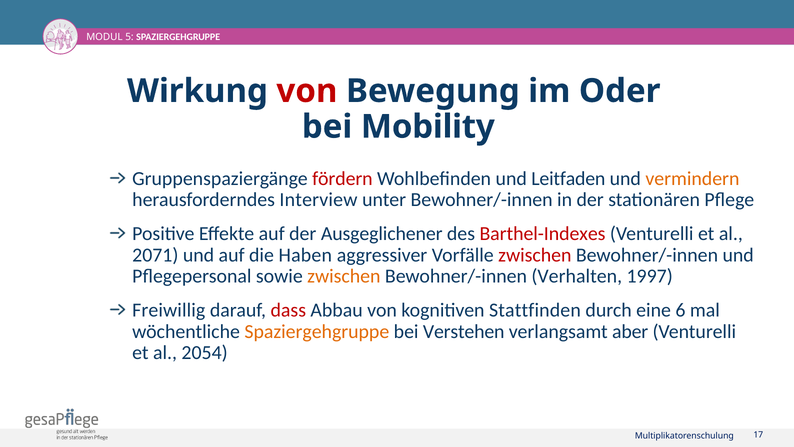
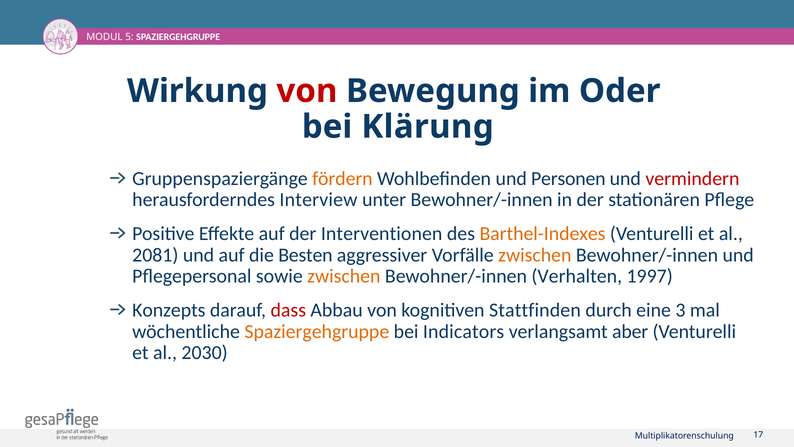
Mobility: Mobility -> Klärung
fördern colour: red -> orange
Leitfaden: Leitfaden -> Personen
vermindern colour: orange -> red
Ausgeglichener: Ausgeglichener -> Interventionen
Barthel-Indexes colour: red -> orange
2071: 2071 -> 2081
Haben: Haben -> Besten
zwischen at (535, 255) colour: red -> orange
Freiwillig: Freiwillig -> Konzepts
6: 6 -> 3
Verstehen: Verstehen -> Indicators
2054: 2054 -> 2030
